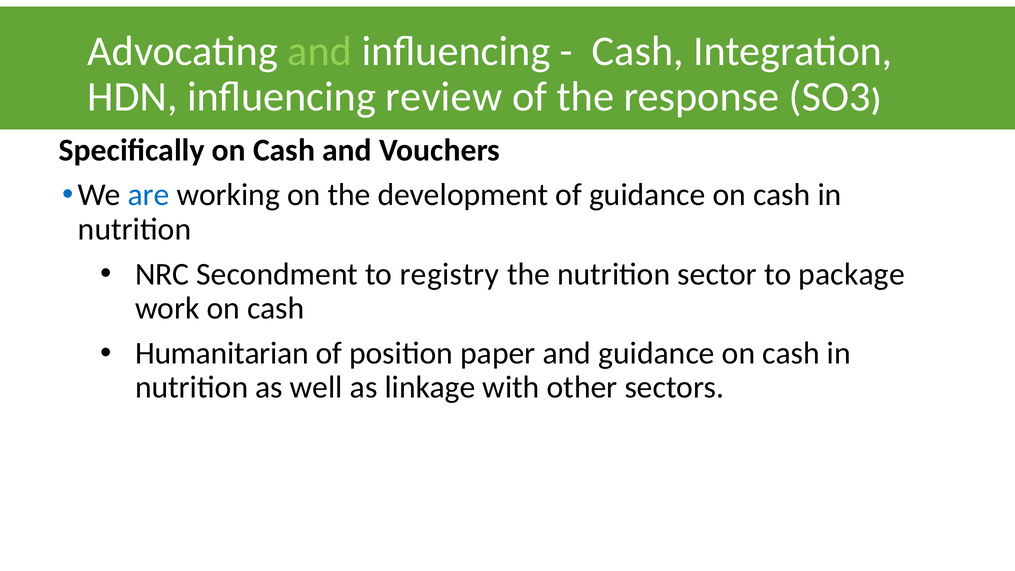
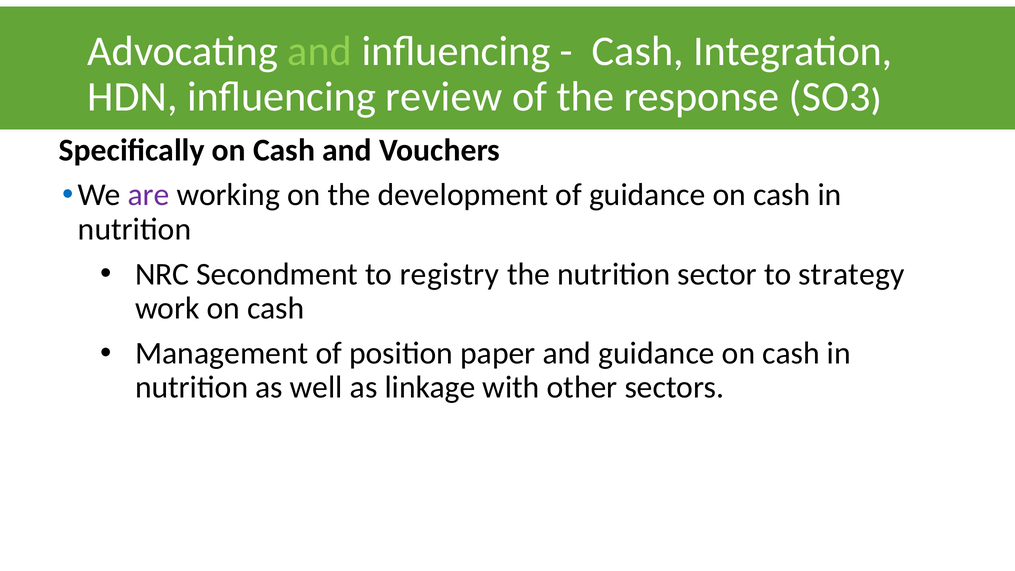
are colour: blue -> purple
package: package -> strategy
Humanitarian: Humanitarian -> Management
